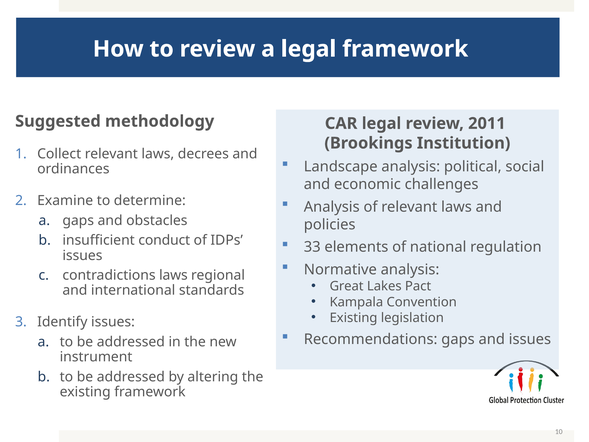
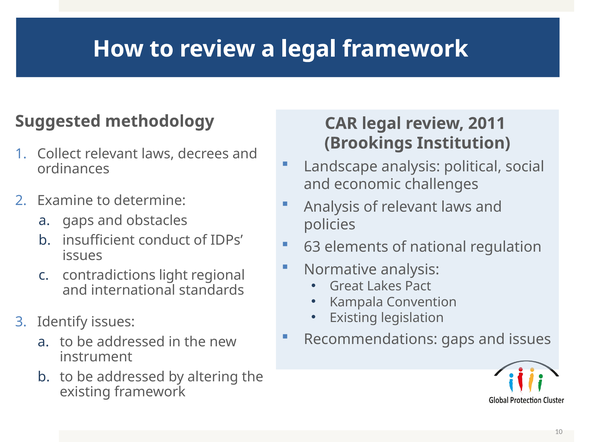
33: 33 -> 63
contradictions laws: laws -> light
